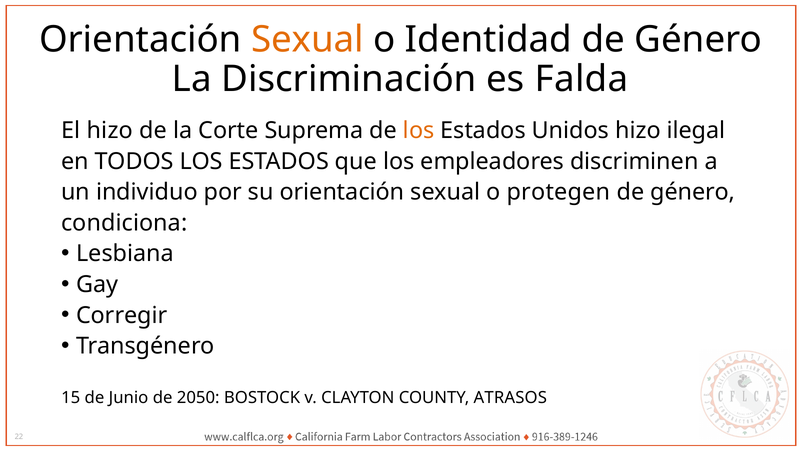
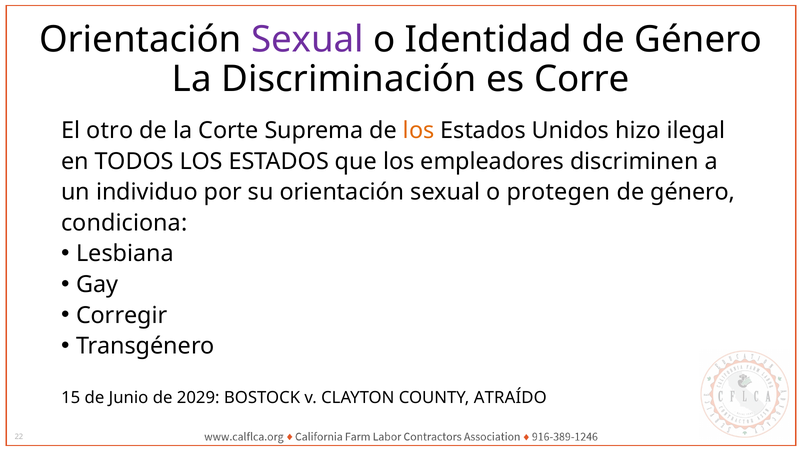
Sexual at (308, 40) colour: orange -> purple
Falda: Falda -> Corre
El hizo: hizo -> otro
2050: 2050 -> 2029
ATRASOS: ATRASOS -> ATRAÍDO
